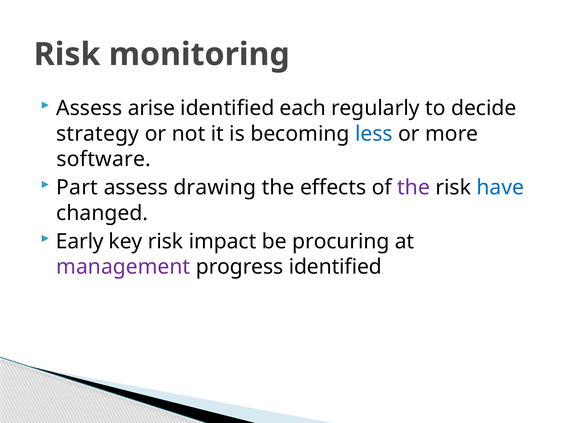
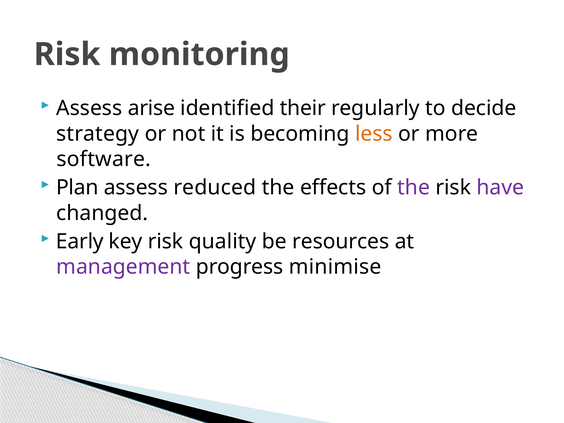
each: each -> their
less colour: blue -> orange
Part: Part -> Plan
drawing: drawing -> reduced
have colour: blue -> purple
impact: impact -> quality
procuring: procuring -> resources
progress identified: identified -> minimise
